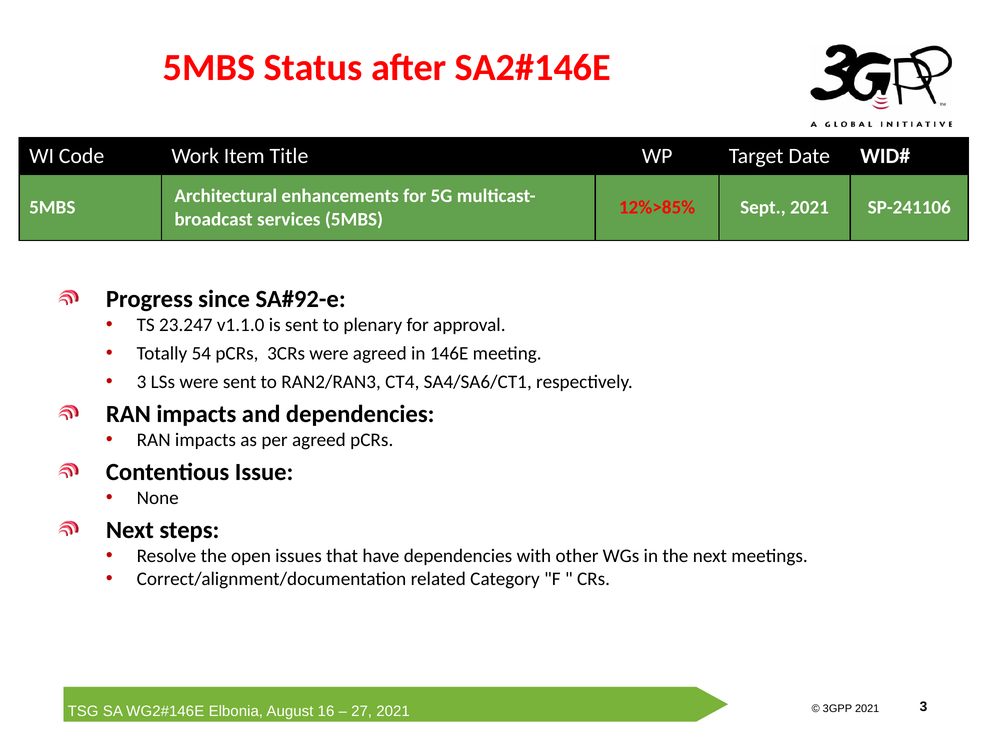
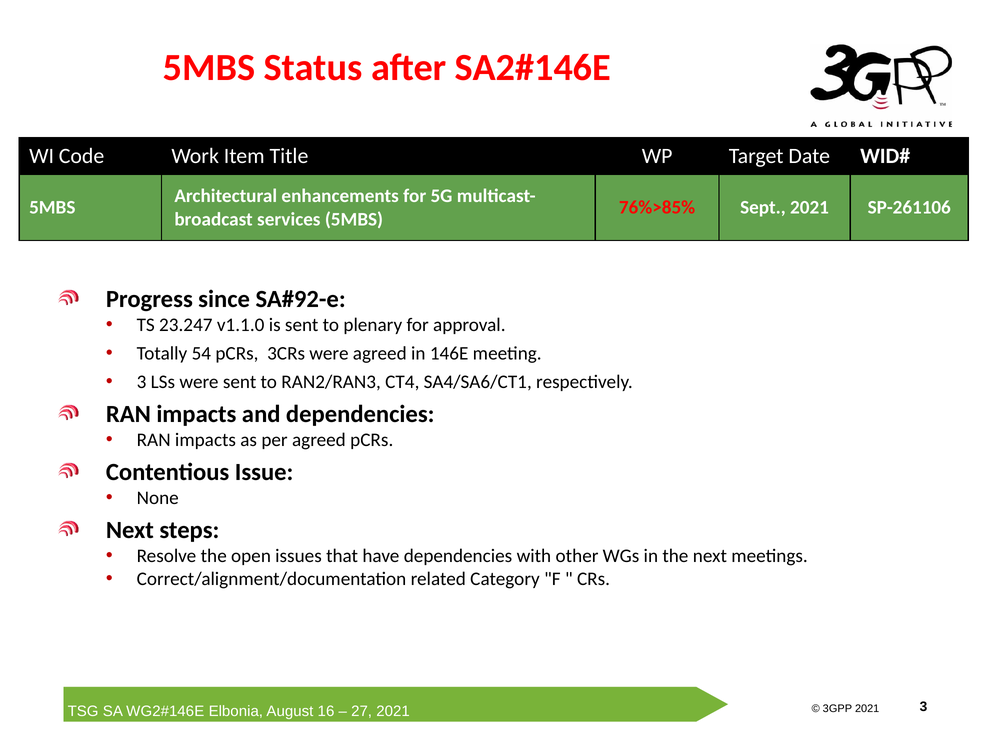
12%>85%: 12%>85% -> 76%>85%
SP-241106: SP-241106 -> SP-261106
